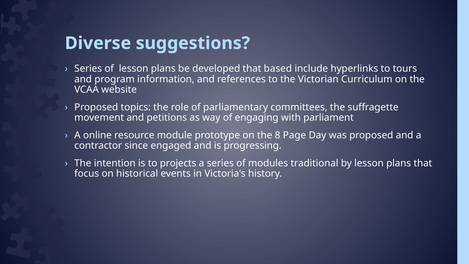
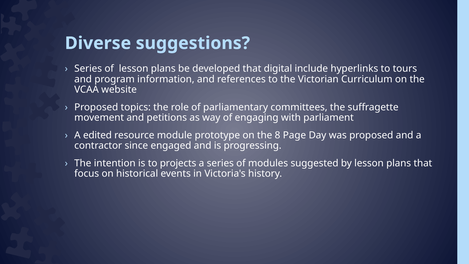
based: based -> digital
online: online -> edited
traditional: traditional -> suggested
